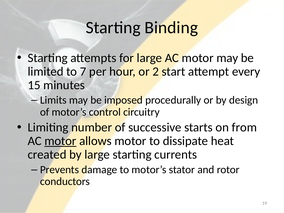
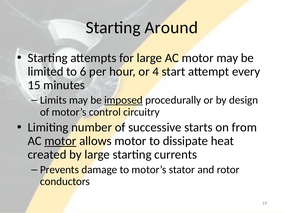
Binding: Binding -> Around
7: 7 -> 6
2: 2 -> 4
imposed underline: none -> present
